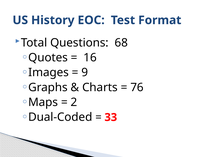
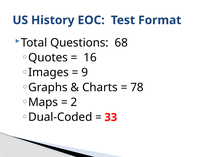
76: 76 -> 78
